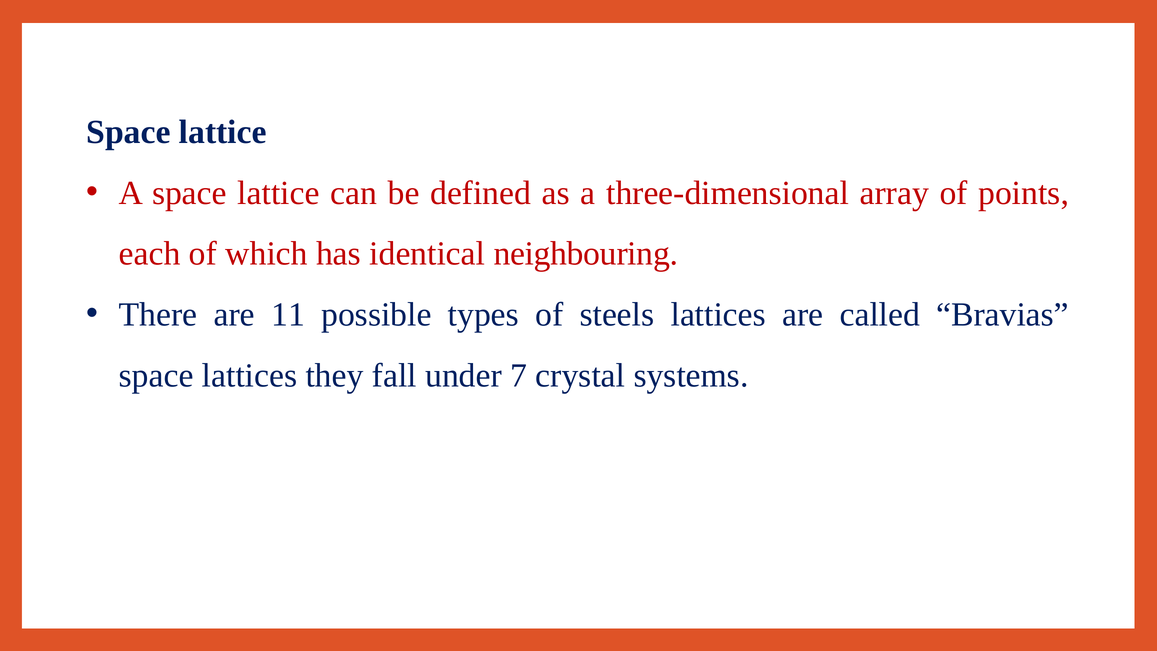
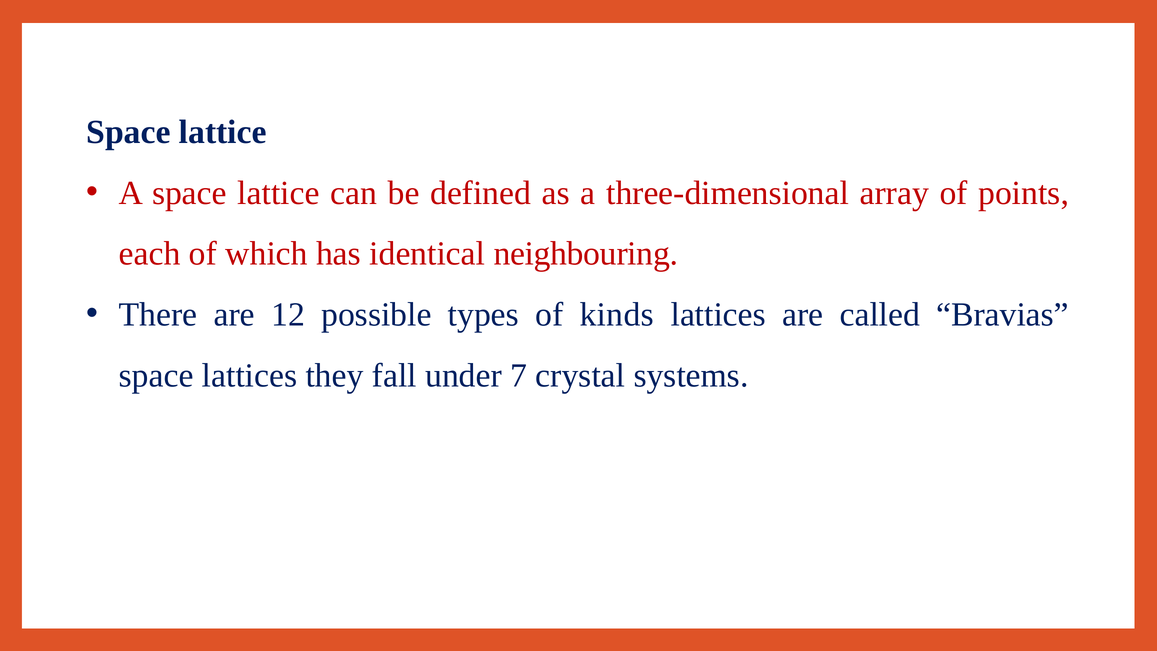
11: 11 -> 12
steels: steels -> kinds
